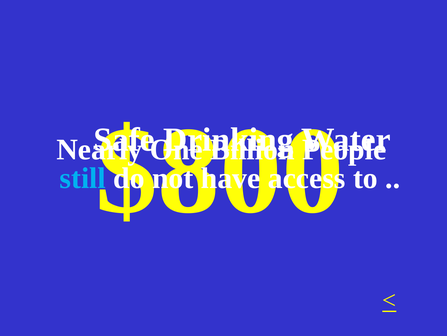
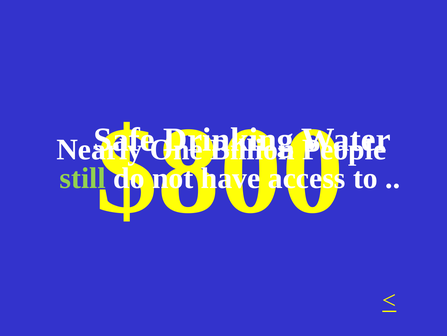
still colour: light blue -> light green
